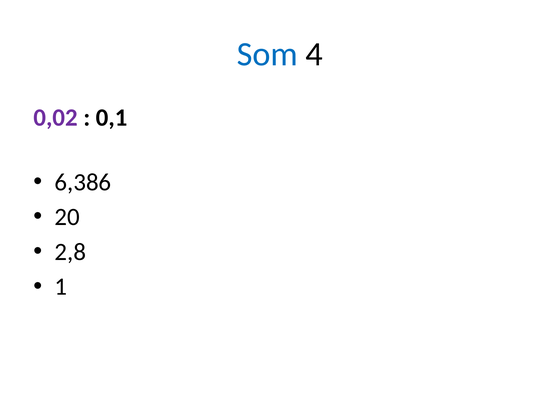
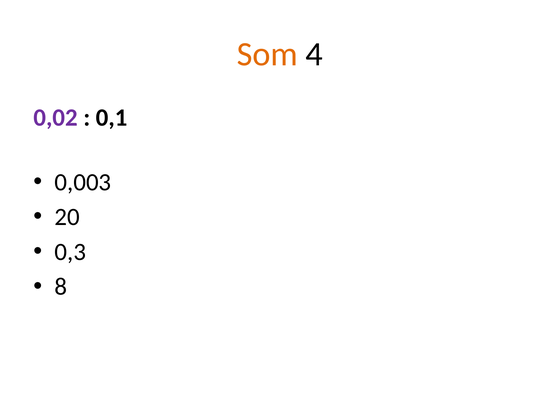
Som colour: blue -> orange
6,386: 6,386 -> 0,003
2,8: 2,8 -> 0,3
1: 1 -> 8
